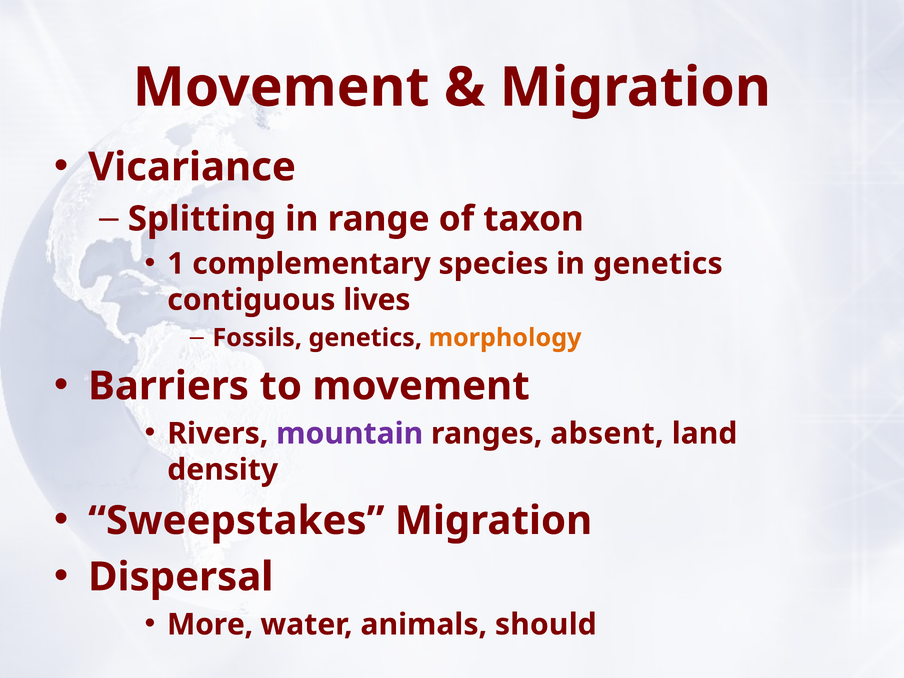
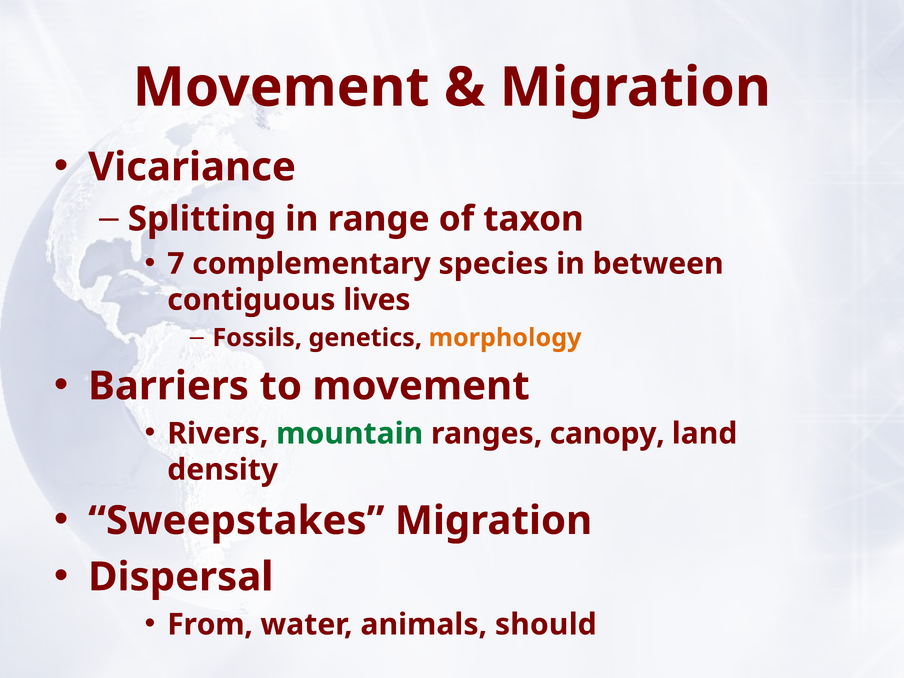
1: 1 -> 7
in genetics: genetics -> between
mountain colour: purple -> green
absent: absent -> canopy
More: More -> From
